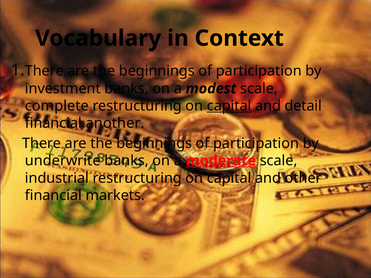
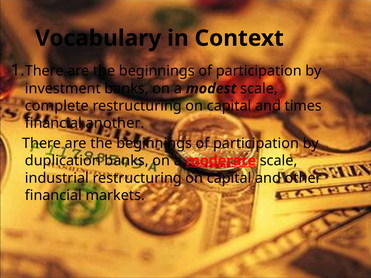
capital at (229, 106) underline: present -> none
detail: detail -> times
underwrite: underwrite -> duplication
